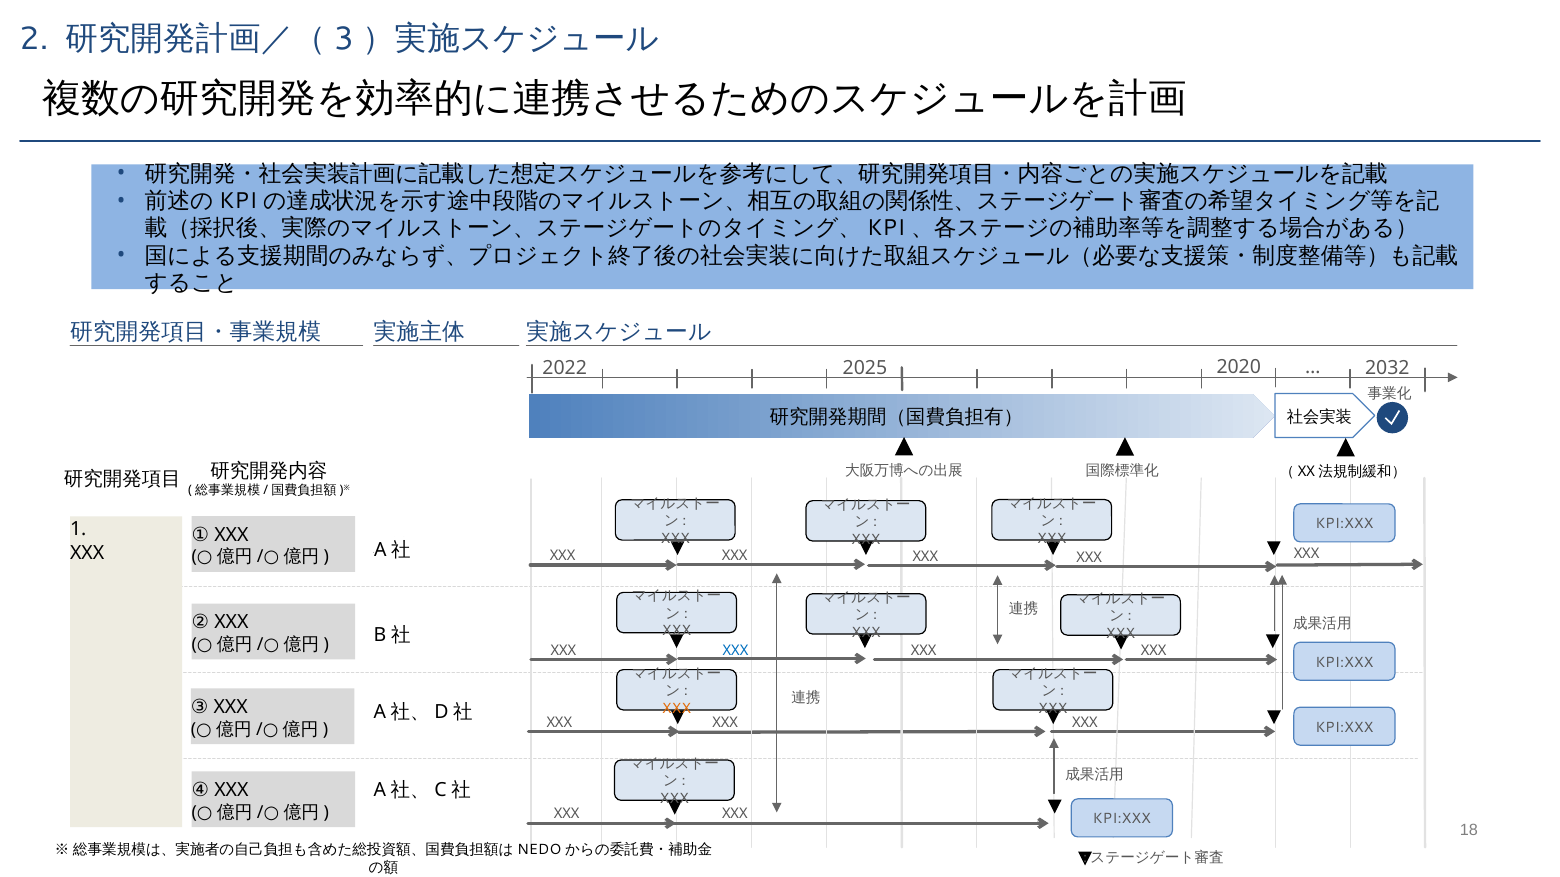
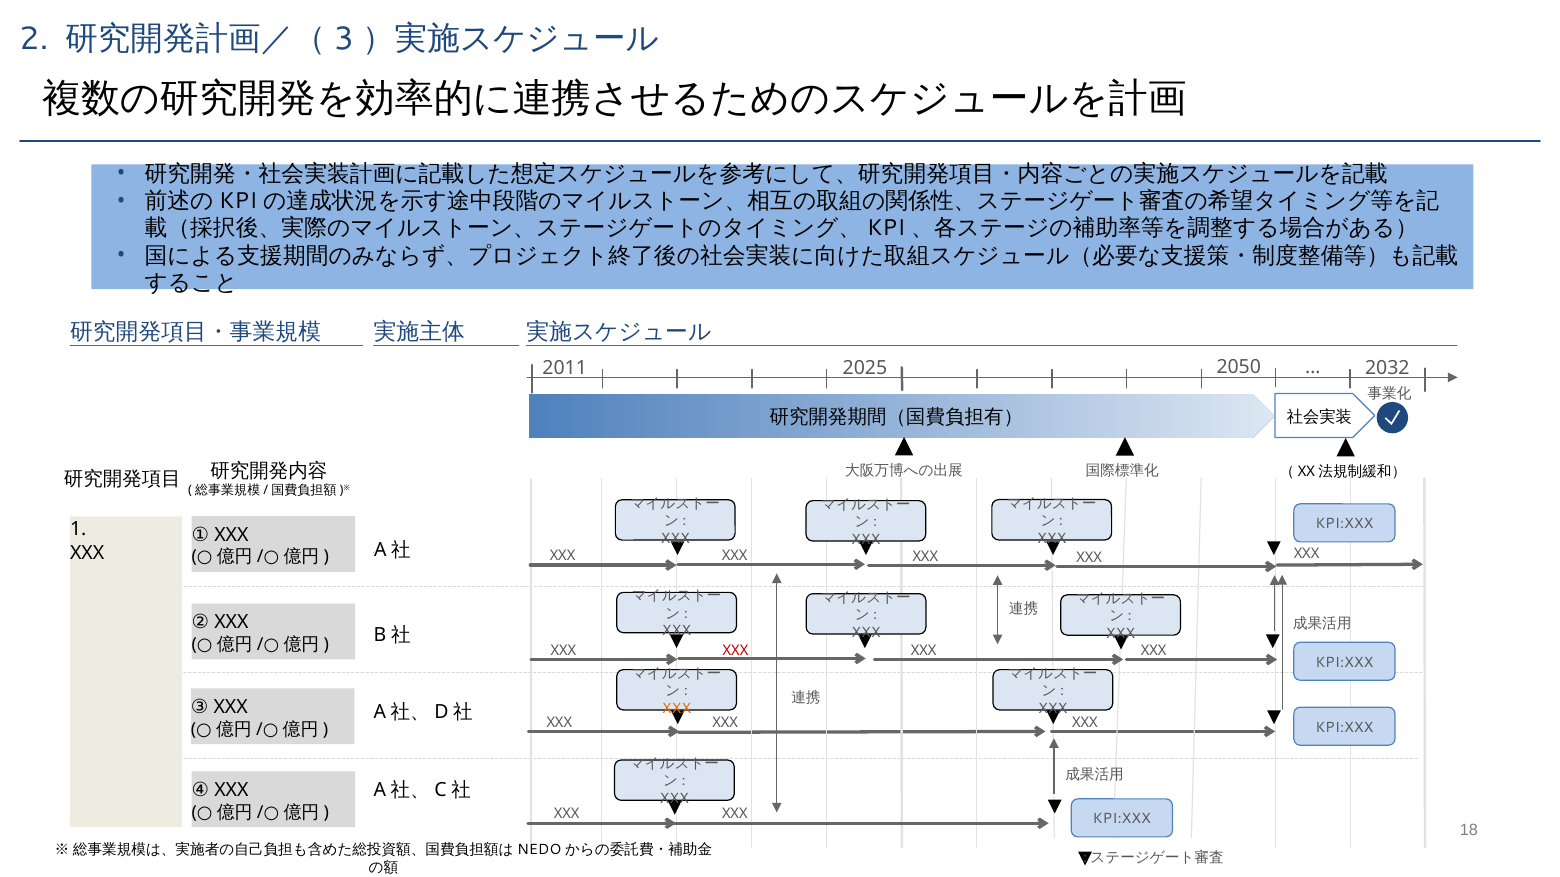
2022: 2022 -> 2011
2020: 2020 -> 2050
XXX at (736, 651) colour: blue -> red
